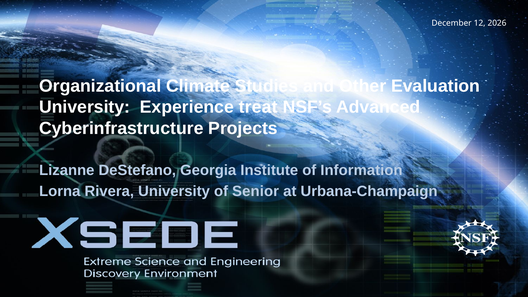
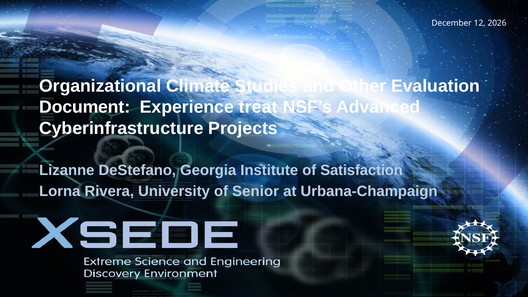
University at (85, 107): University -> Document
Information: Information -> Satisfaction
